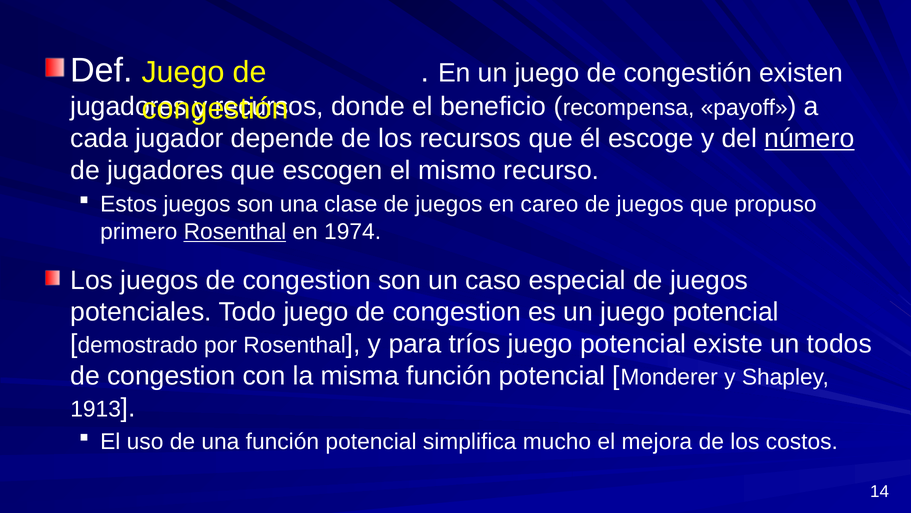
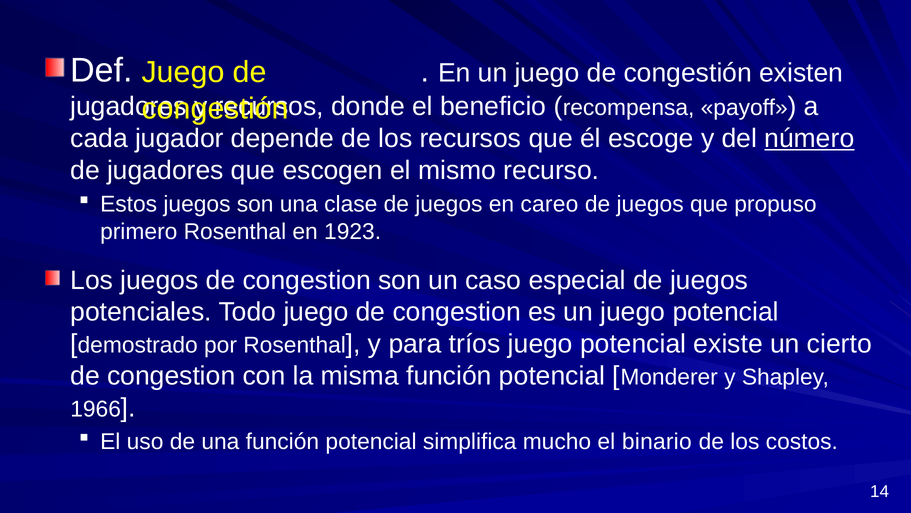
Rosenthal at (235, 231) underline: present -> none
1974: 1974 -> 1923
todos: todos -> cierto
1913: 1913 -> 1966
mejora: mejora -> binario
